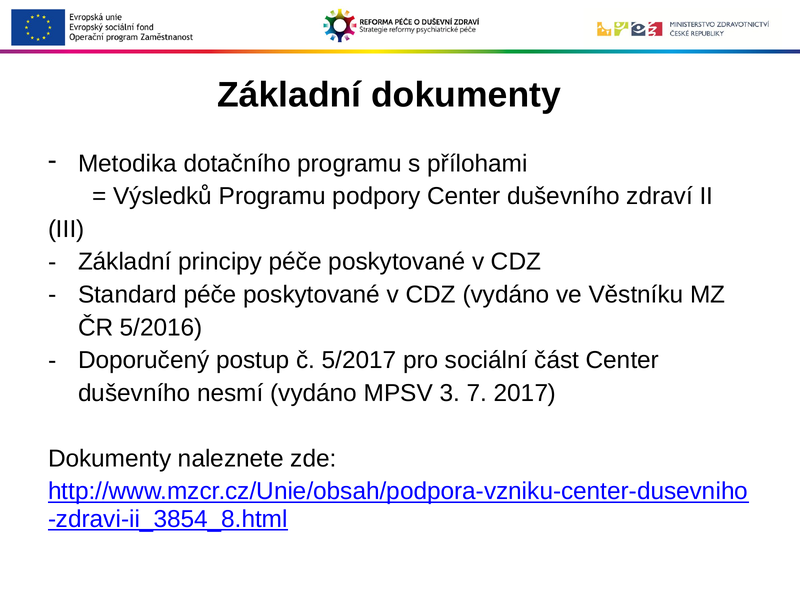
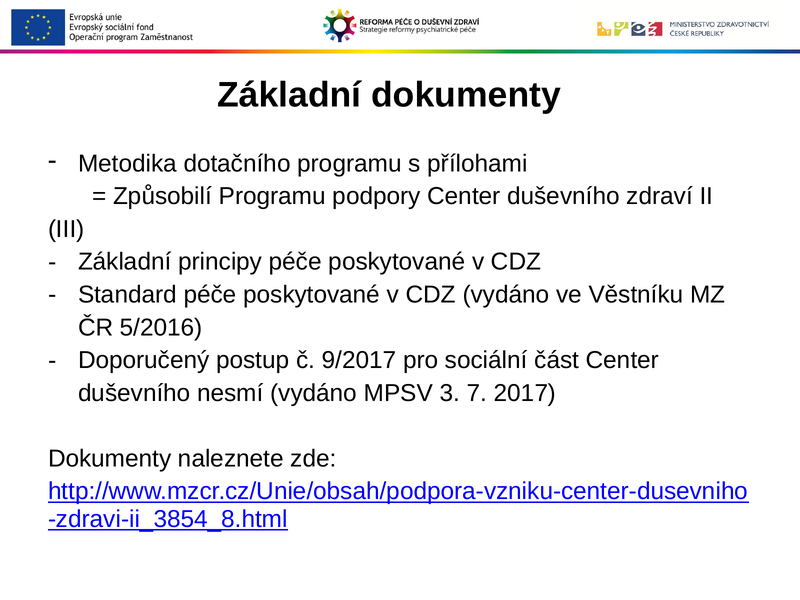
Výsledků: Výsledků -> Způsobilí
5/2017: 5/2017 -> 9/2017
